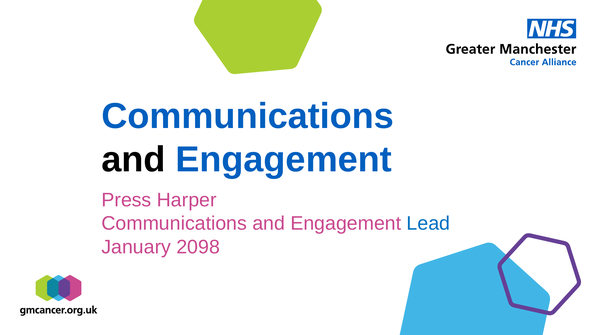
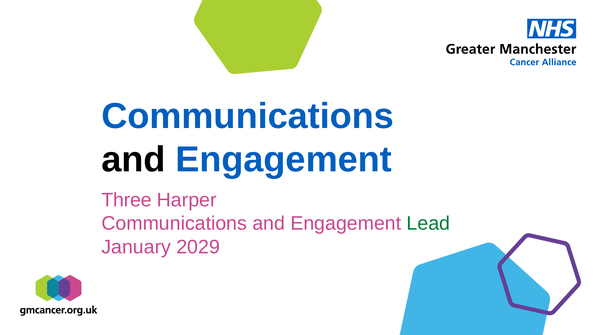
Press: Press -> Three
Lead colour: blue -> green
2098: 2098 -> 2029
